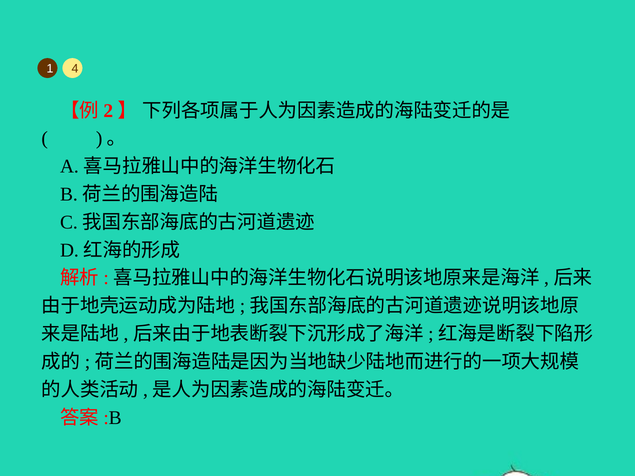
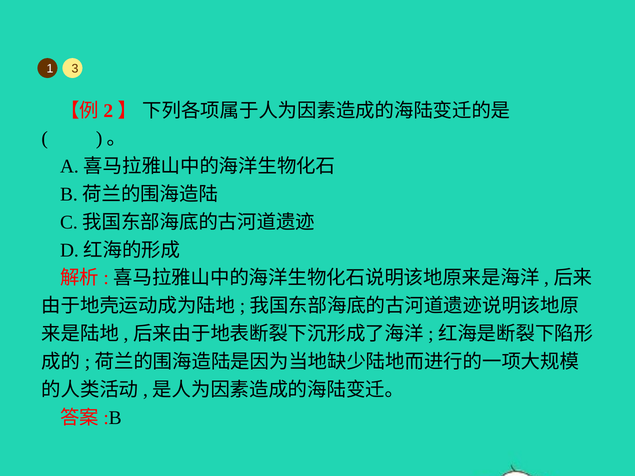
4: 4 -> 3
